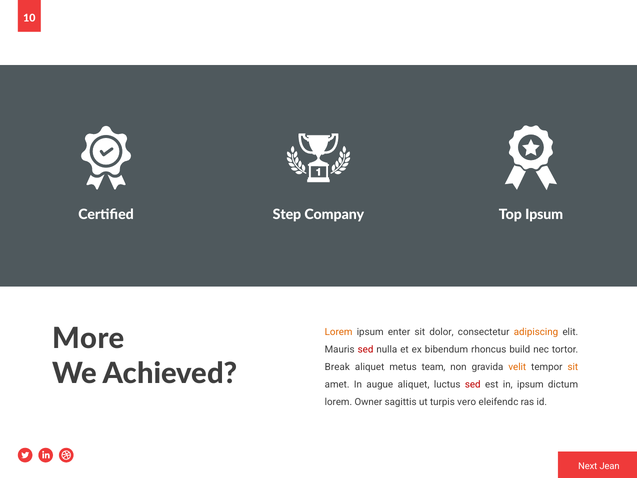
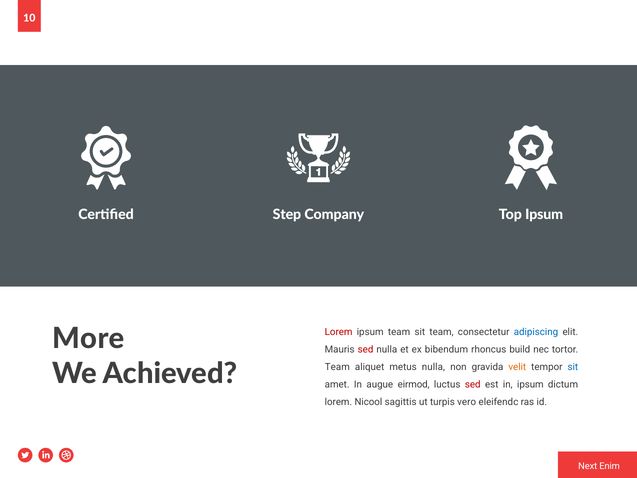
Lorem at (339, 332) colour: orange -> red
ipsum enter: enter -> team
sit dolor: dolor -> team
adipiscing colour: orange -> blue
Break at (337, 367): Break -> Team
metus team: team -> nulla
sit at (573, 367) colour: orange -> blue
augue aliquet: aliquet -> eirmod
Owner: Owner -> Nicool
Jean: Jean -> Enim
